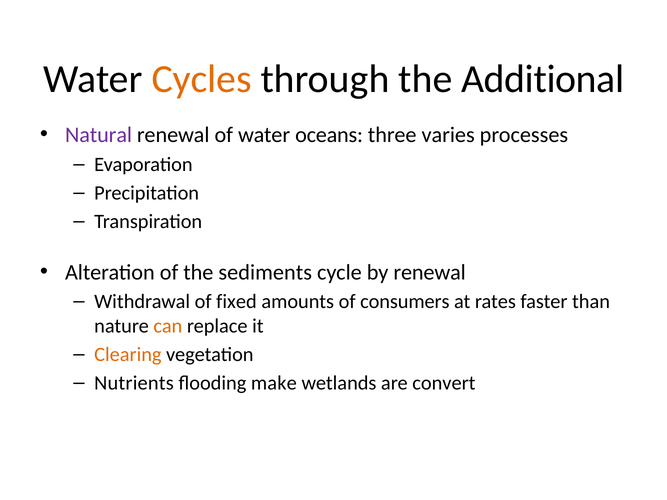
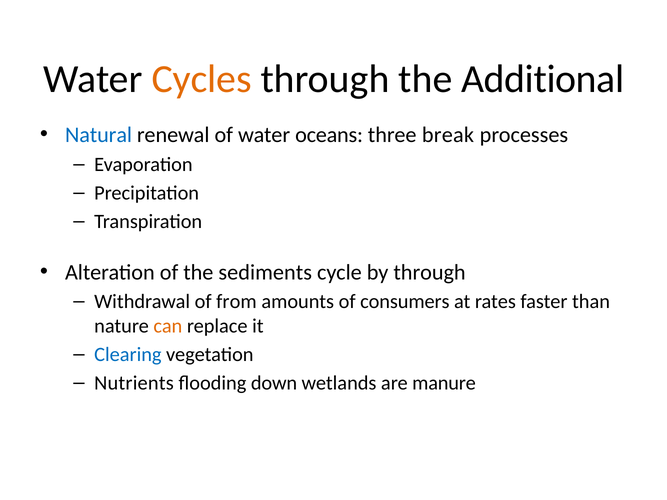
Natural colour: purple -> blue
varies: varies -> break
by renewal: renewal -> through
fixed: fixed -> from
Clearing colour: orange -> blue
make: make -> down
convert: convert -> manure
